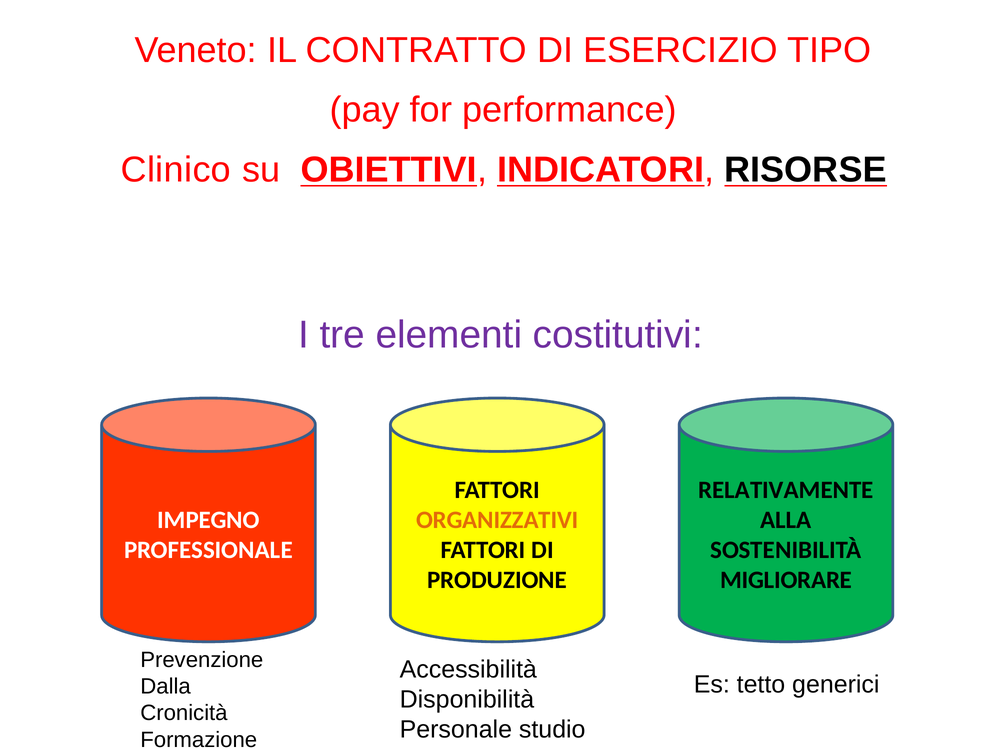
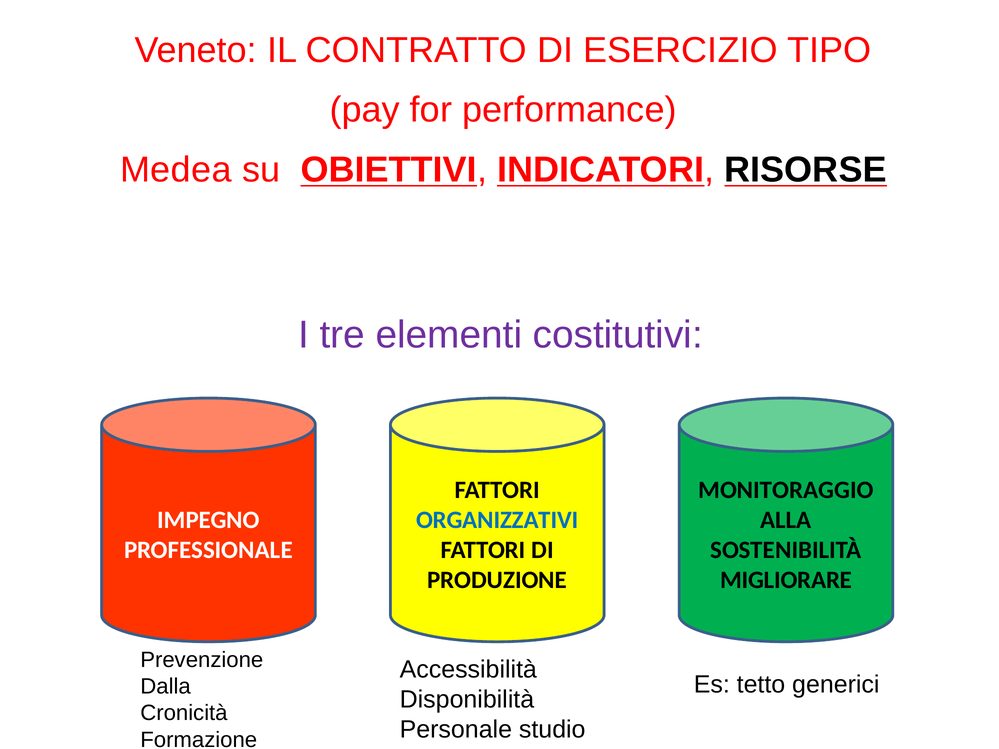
Clinico: Clinico -> Medea
RELATIVAMENTE: RELATIVAMENTE -> MONITORAGGIO
ORGANIZZATIVI colour: orange -> blue
